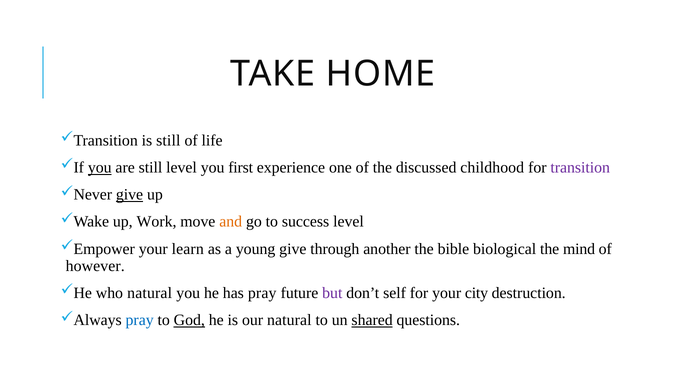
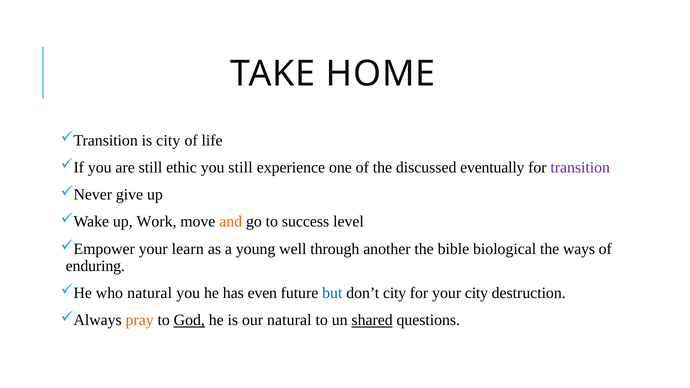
is still: still -> city
you at (100, 168) underline: present -> none
still level: level -> ethic
you first: first -> still
childhood: childhood -> eventually
give at (130, 195) underline: present -> none
young give: give -> well
mind: mind -> ways
however: however -> enduring
has pray: pray -> even
but colour: purple -> blue
don’t self: self -> city
pray at (140, 320) colour: blue -> orange
